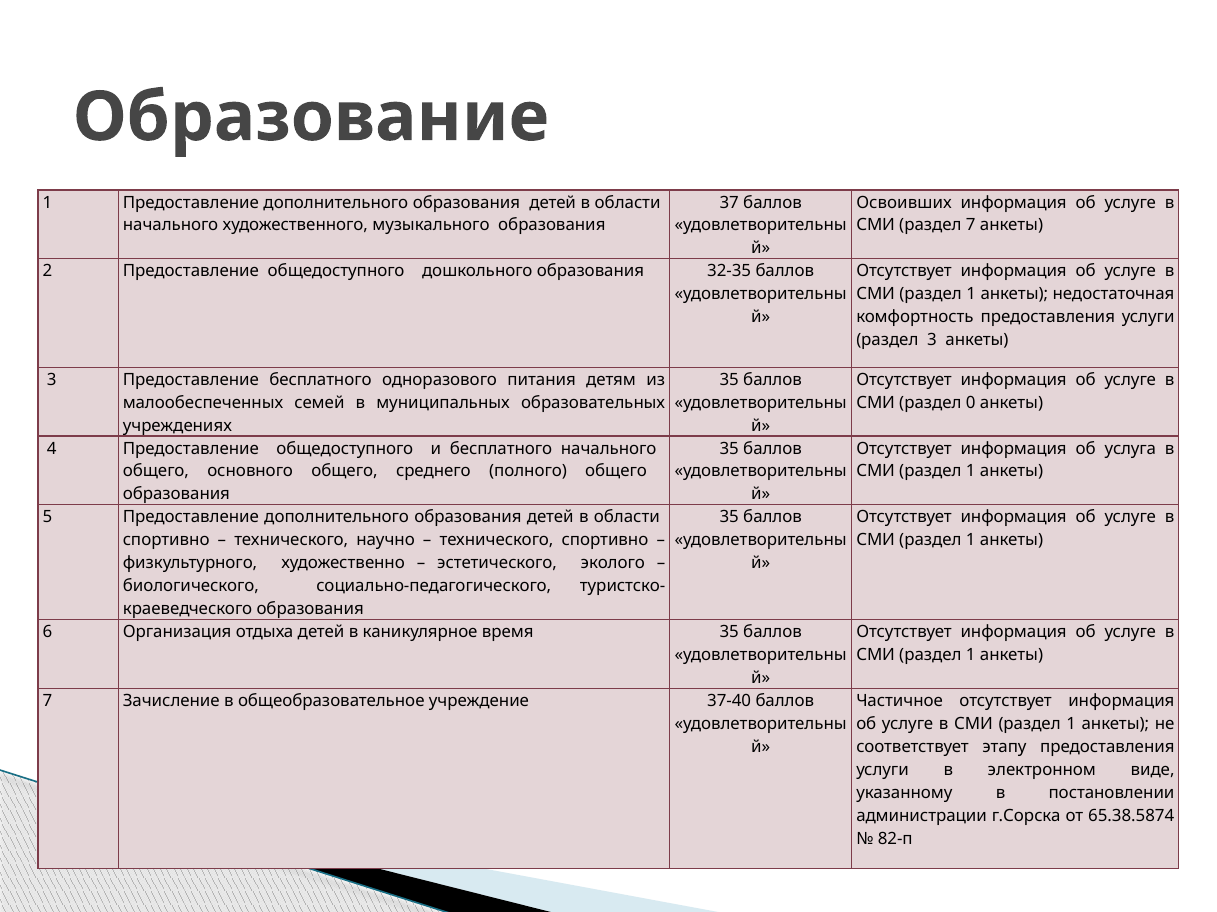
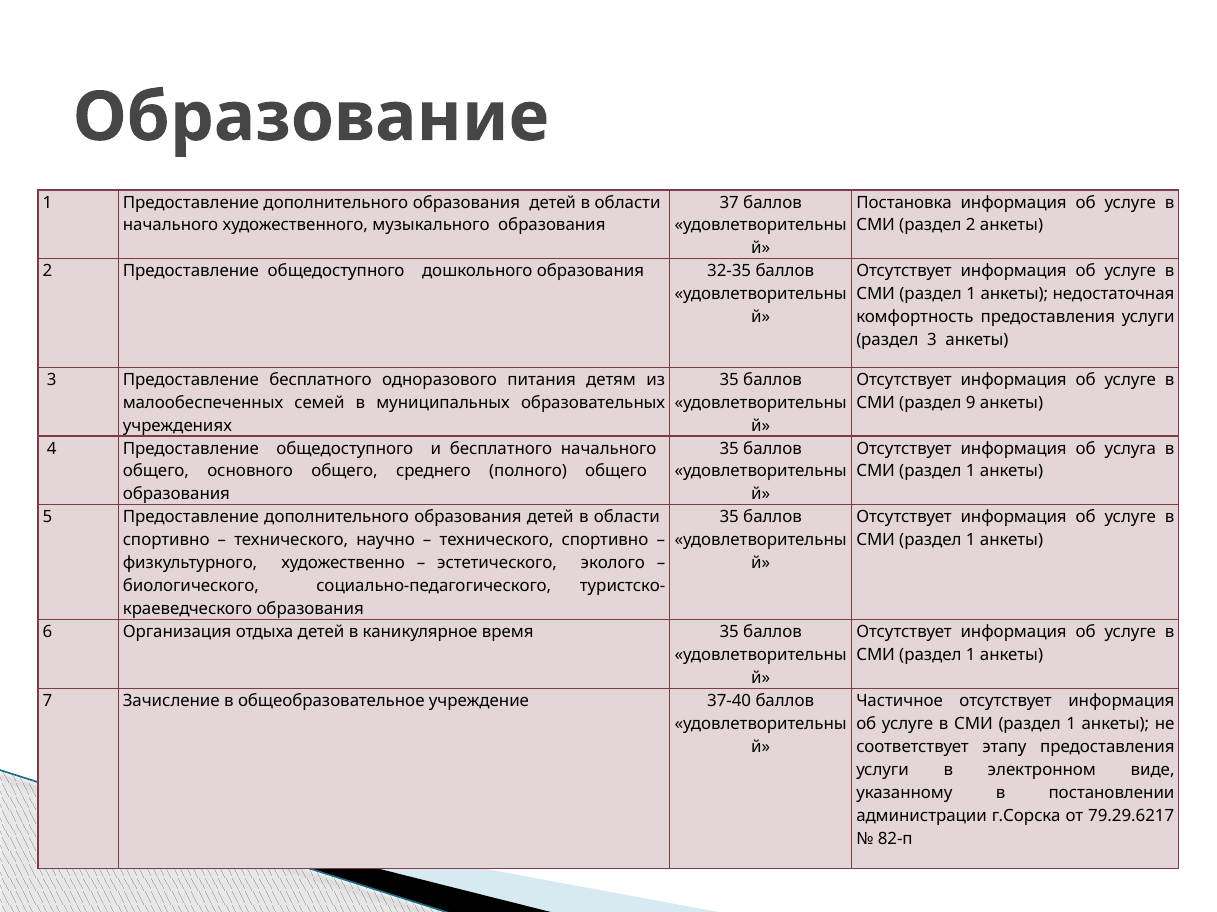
Освоивших: Освоивших -> Постановка
раздел 7: 7 -> 2
0: 0 -> 9
65.38.5874: 65.38.5874 -> 79.29.6217
